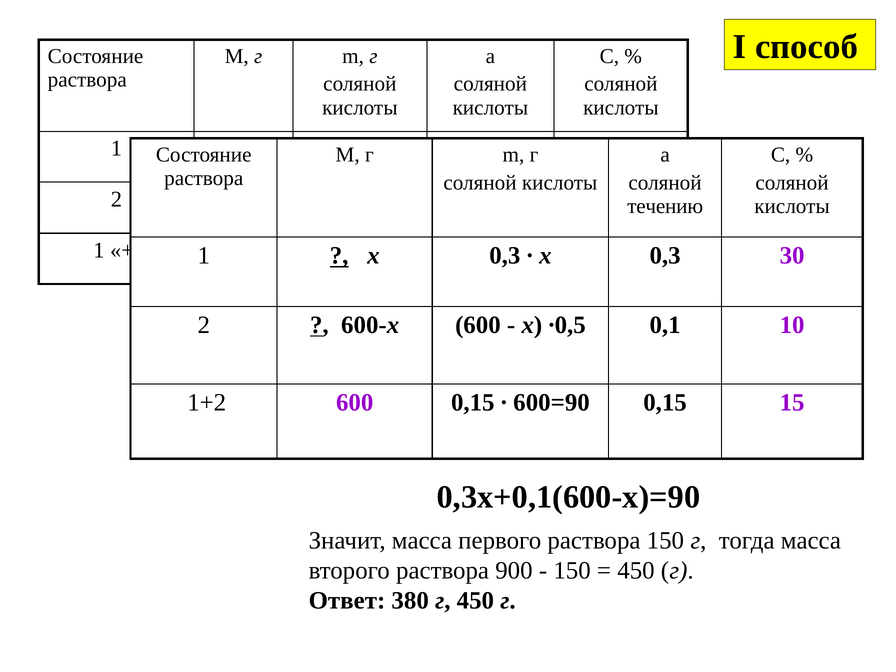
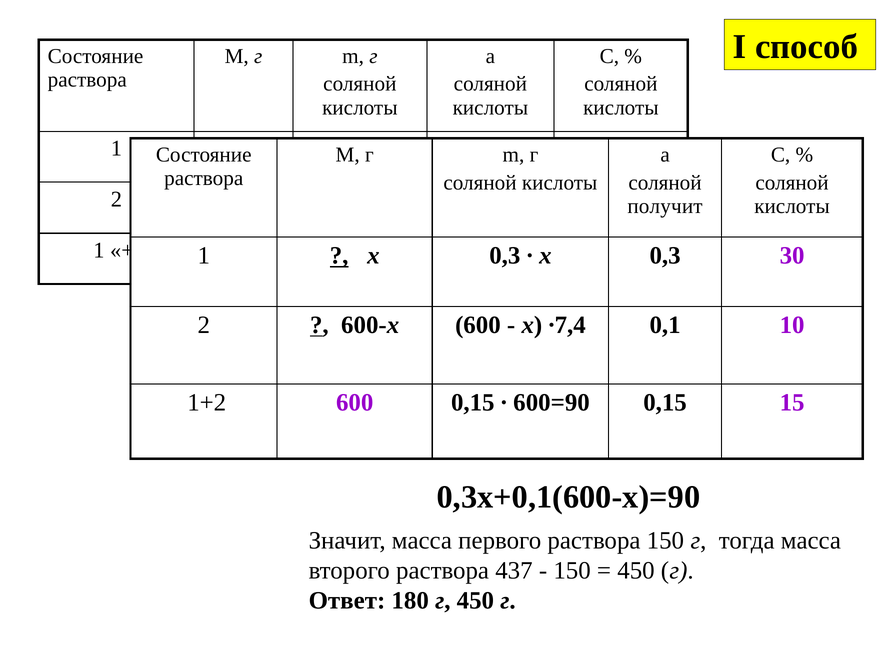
течению: течению -> получит
∙0,5: ∙0,5 -> ∙7,4
900: 900 -> 437
380: 380 -> 180
